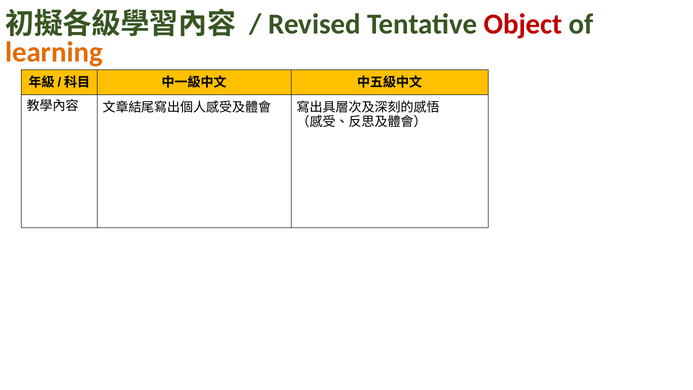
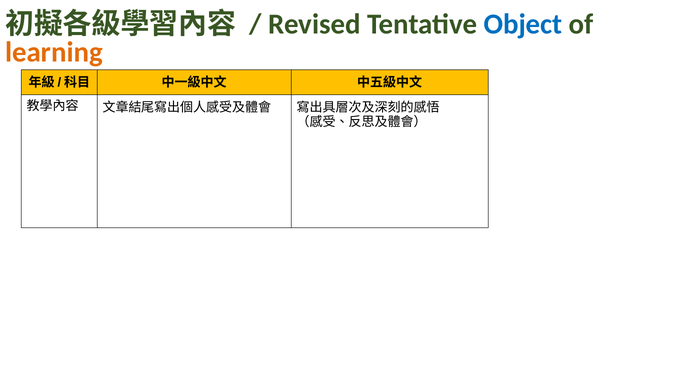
Object colour: red -> blue
